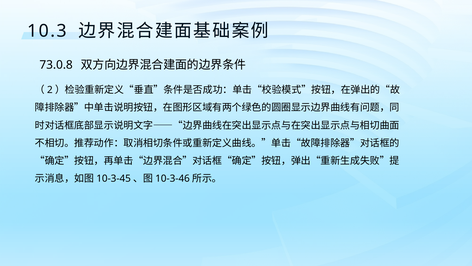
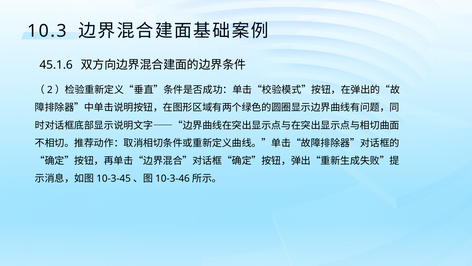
73.0.8: 73.0.8 -> 45.1.6
